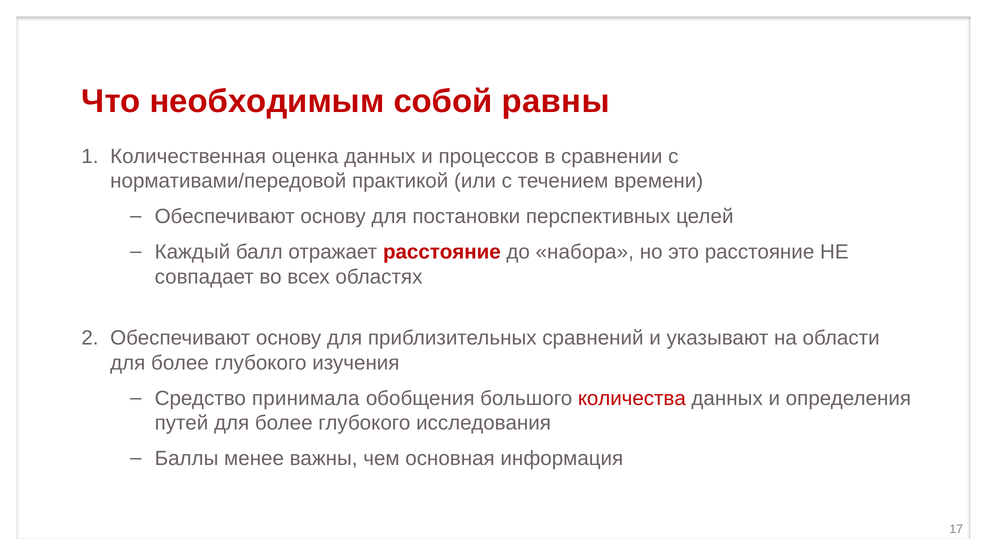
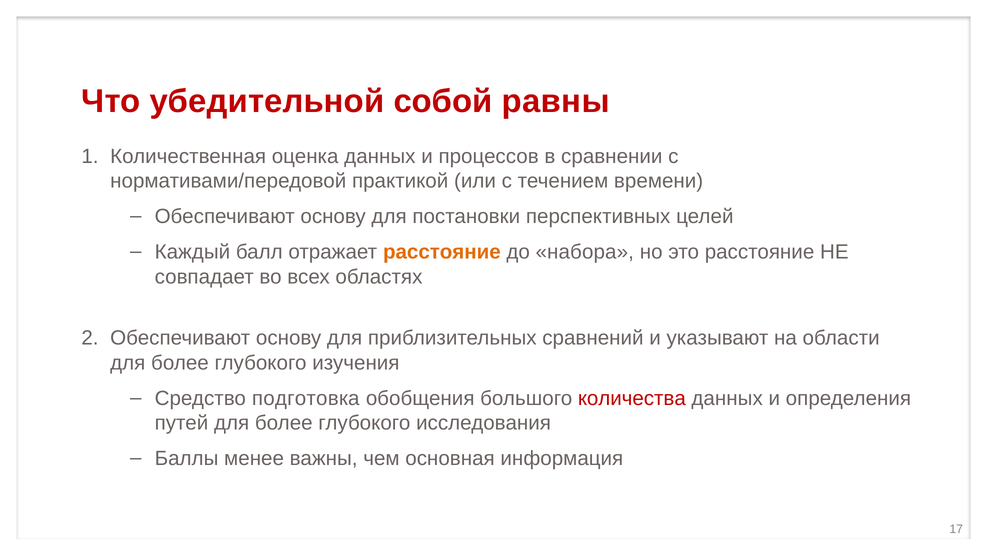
необходимым: необходимым -> убедительной
расстояние at (442, 252) colour: red -> orange
принимала: принимала -> подготовка
